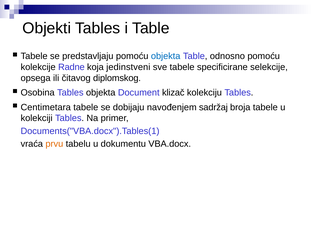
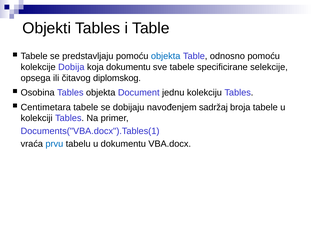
Radne: Radne -> Dobija
koja jedinstveni: jedinstveni -> dokumentu
klizač: klizač -> jednu
prvu colour: orange -> blue
